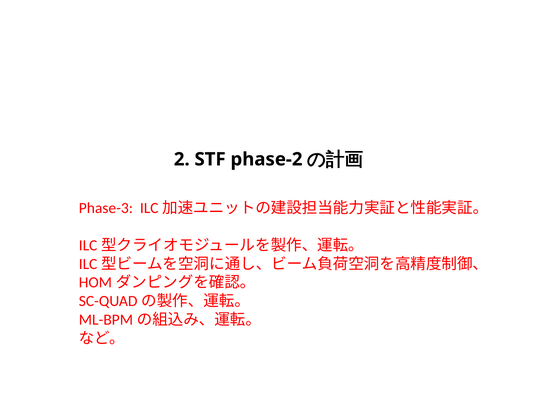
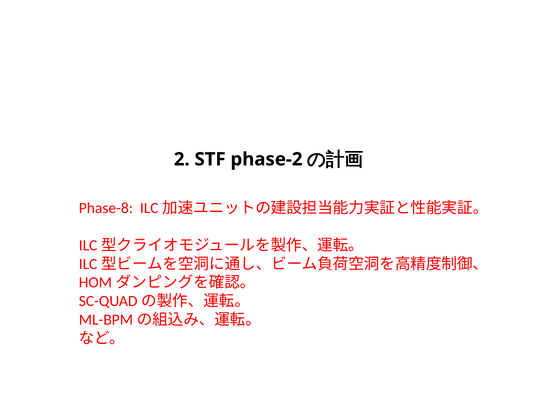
Phase-3: Phase-3 -> Phase-8
